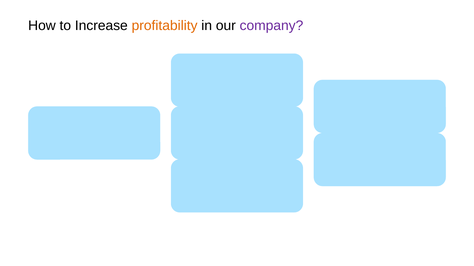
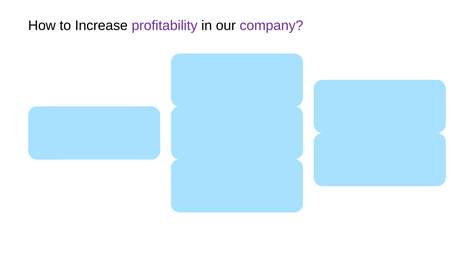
profitability colour: orange -> purple
